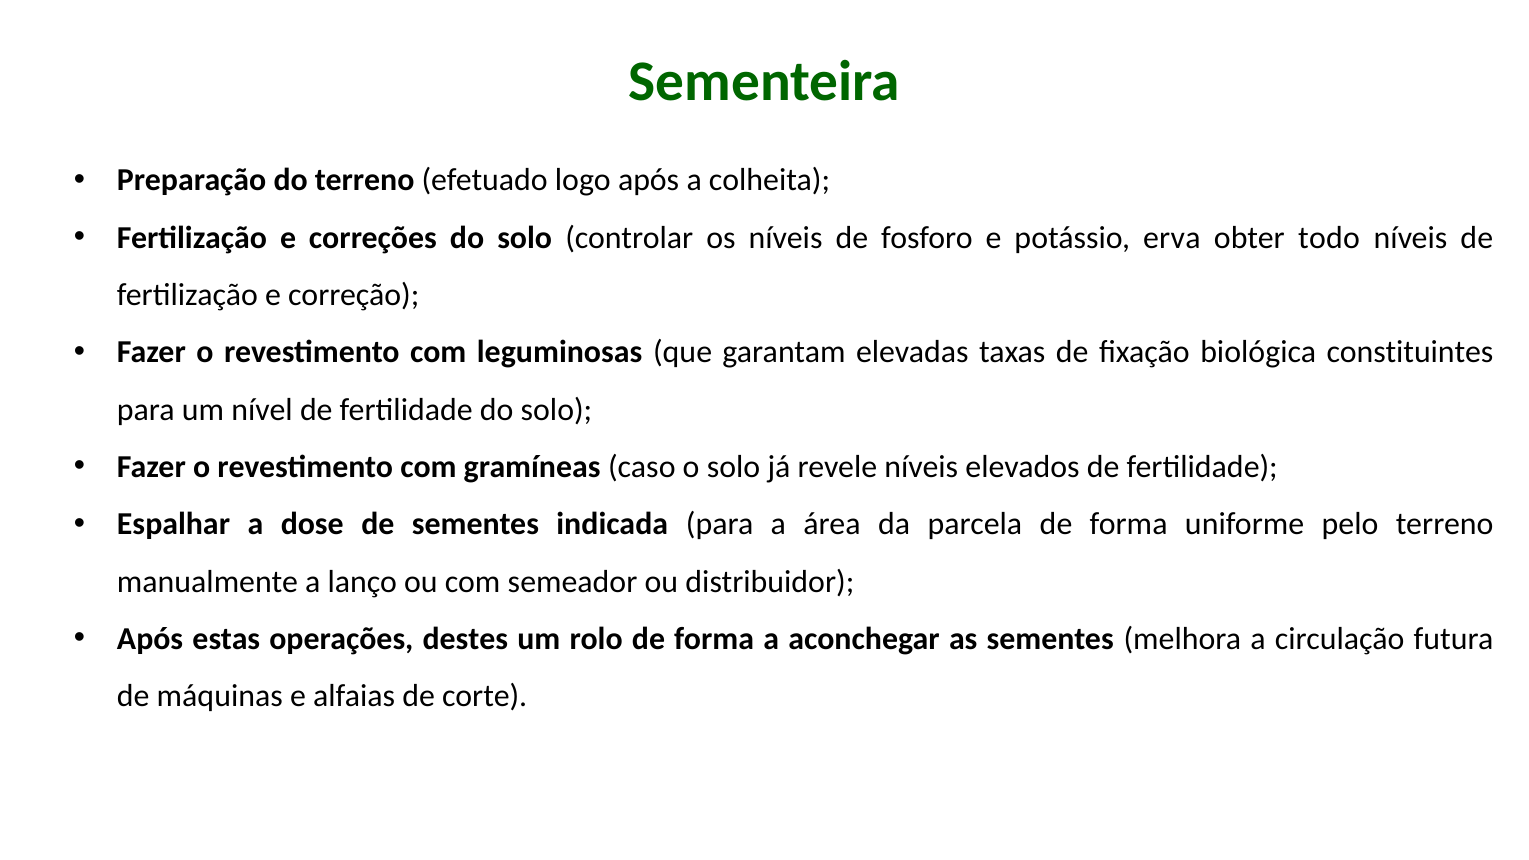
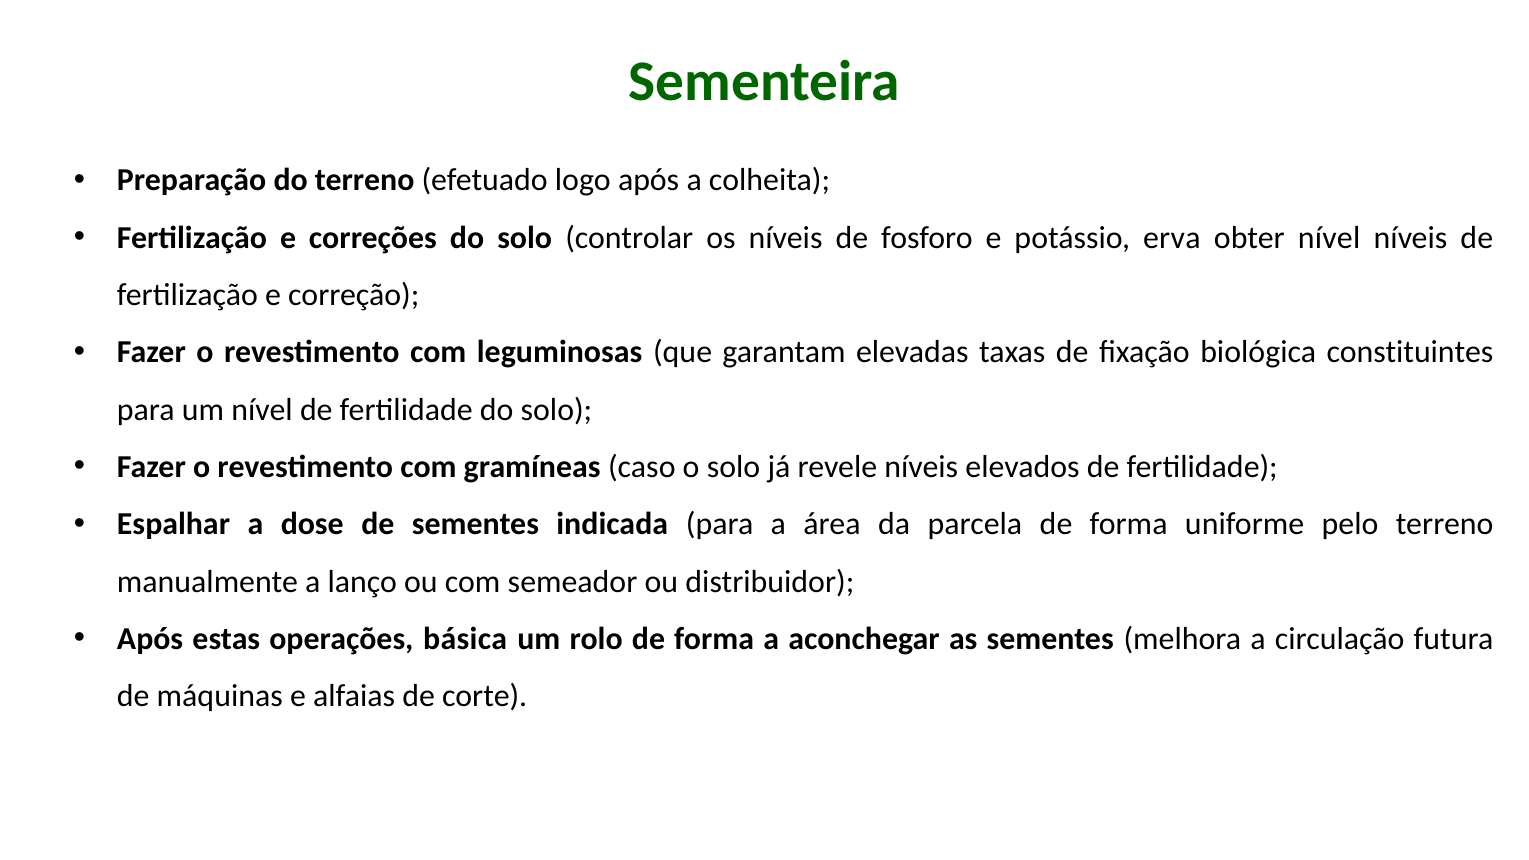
obter todo: todo -> nível
destes: destes -> básica
